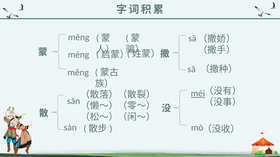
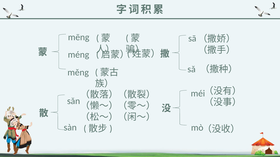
méi underline: present -> none
